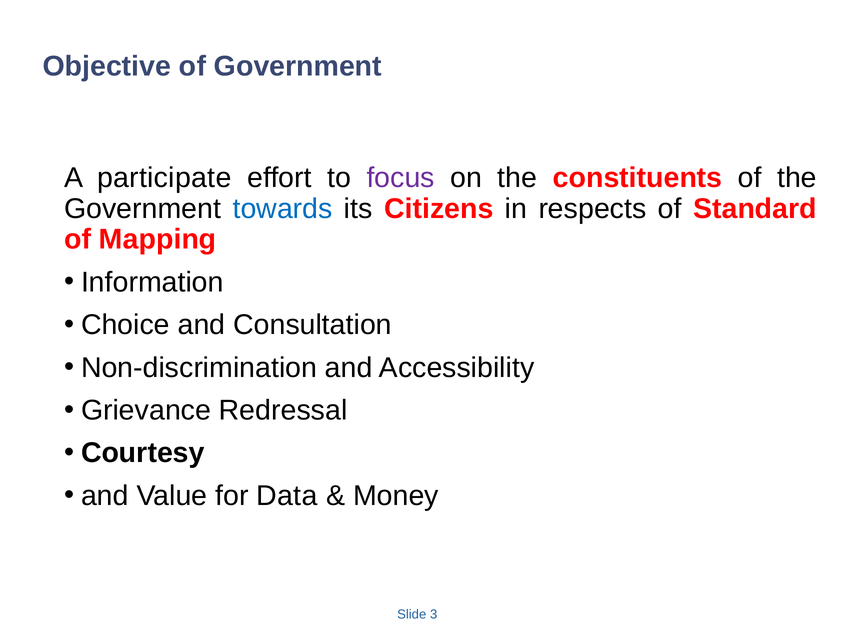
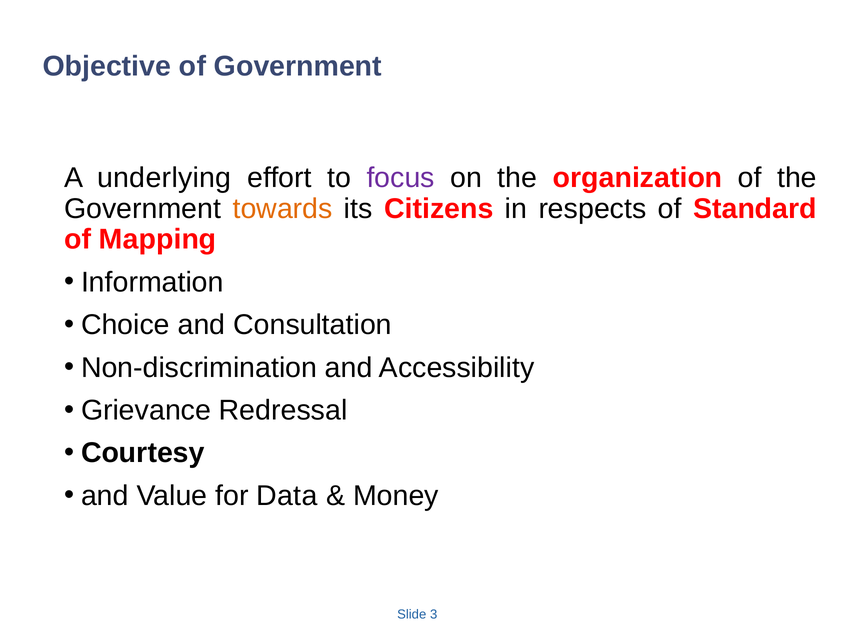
participate: participate -> underlying
constituents: constituents -> organization
towards colour: blue -> orange
